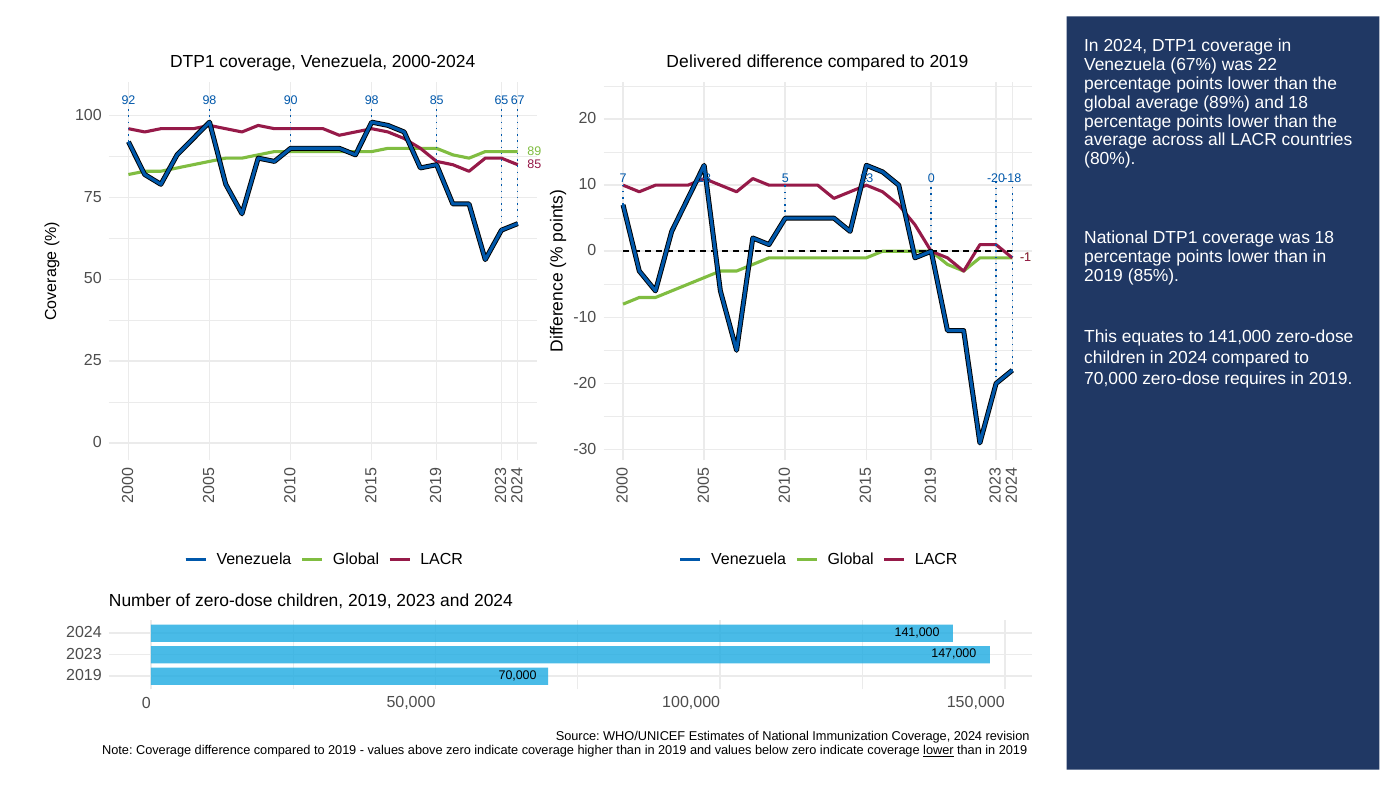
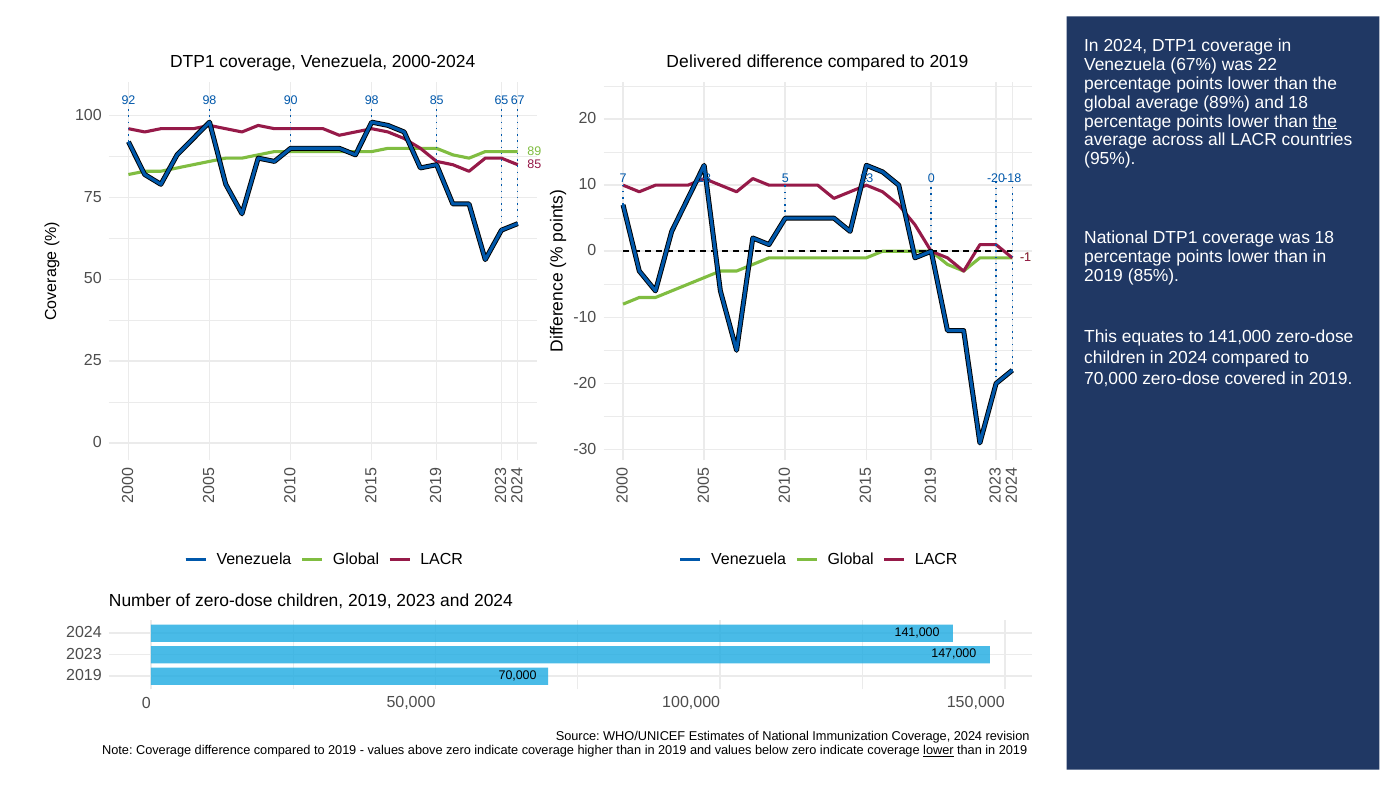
the at (1325, 121) underline: none -> present
80%: 80% -> 95%
requires: requires -> covered
